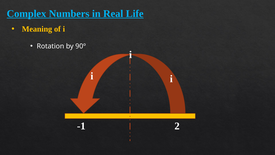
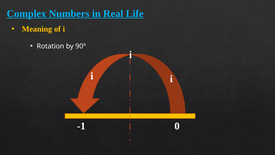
2: 2 -> 0
